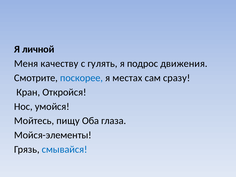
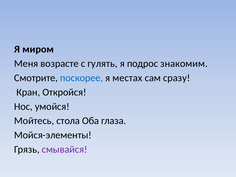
личной: личной -> миром
качеству: качеству -> возрасте
движения: движения -> знакомим
пищу: пищу -> стола
смывайся colour: blue -> purple
